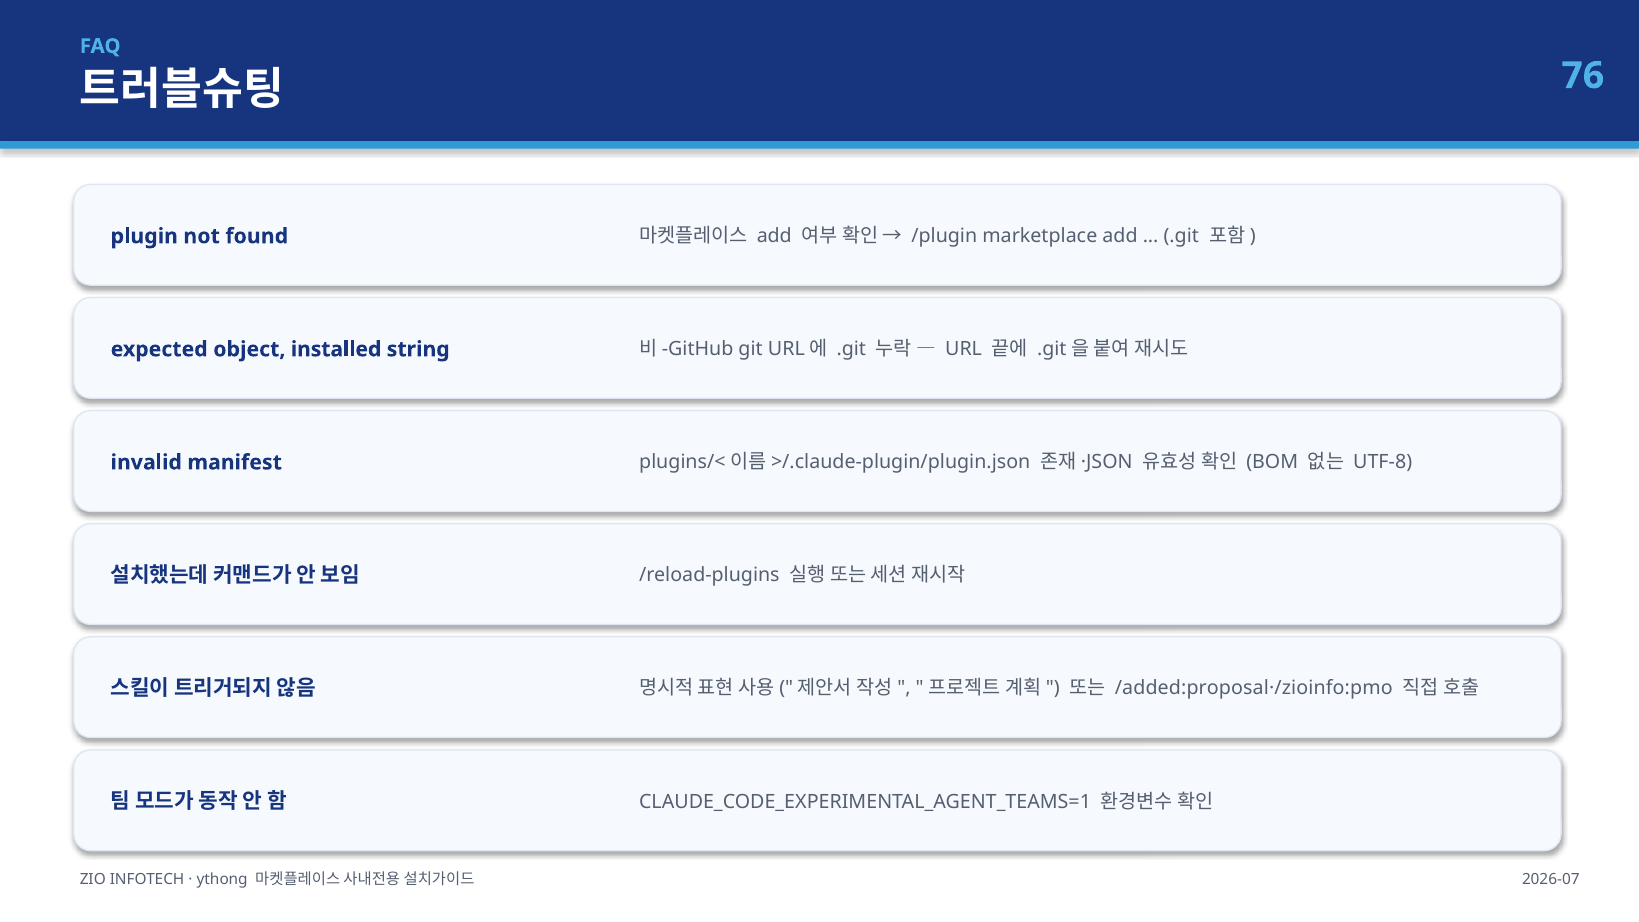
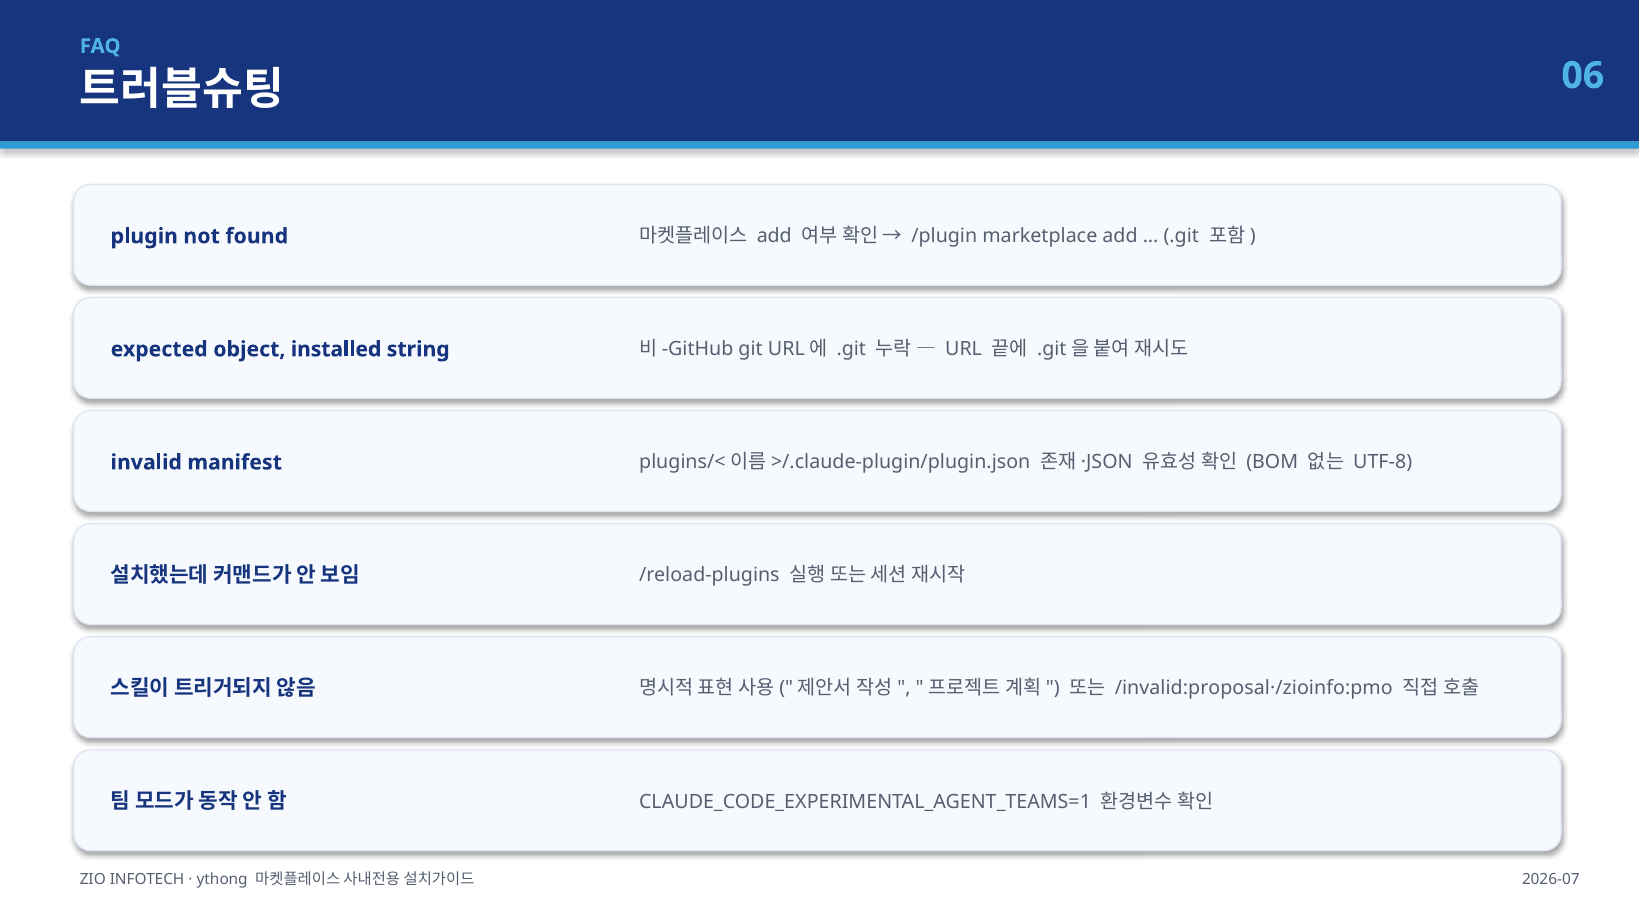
76: 76 -> 06
/added:proposal·/zioinfo:pmo: /added:proposal·/zioinfo:pmo -> /invalid:proposal·/zioinfo:pmo
